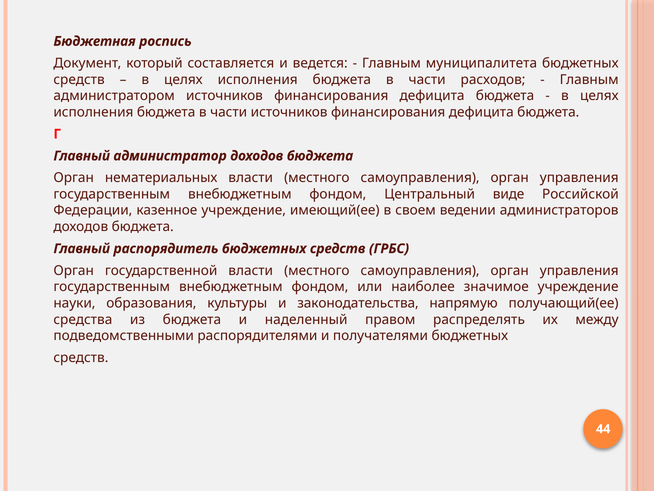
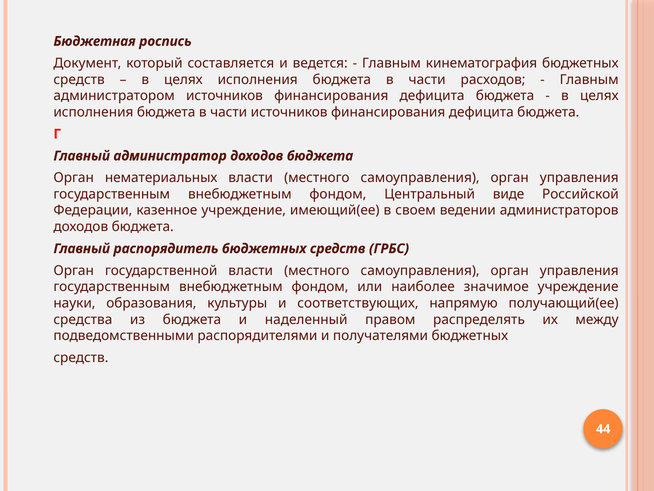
муниципалитета: муниципалитета -> кинематография
законодательства: законодательства -> соответствующих
